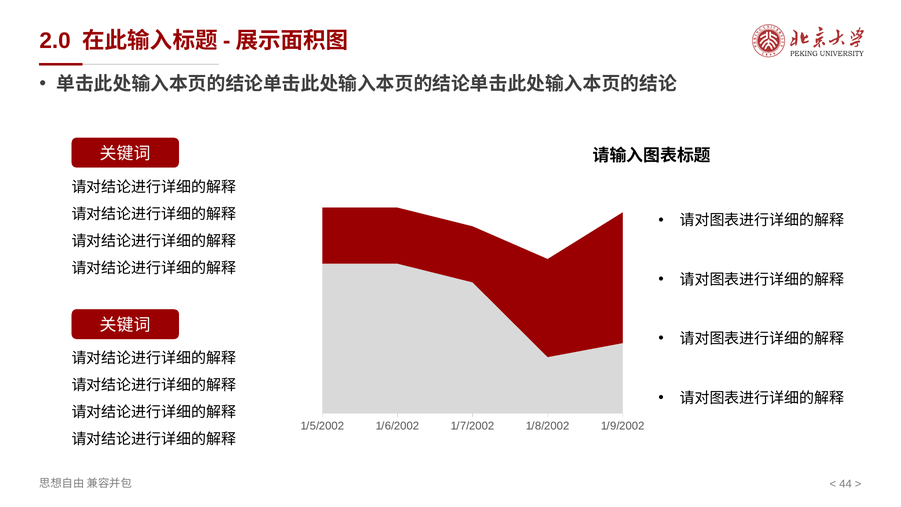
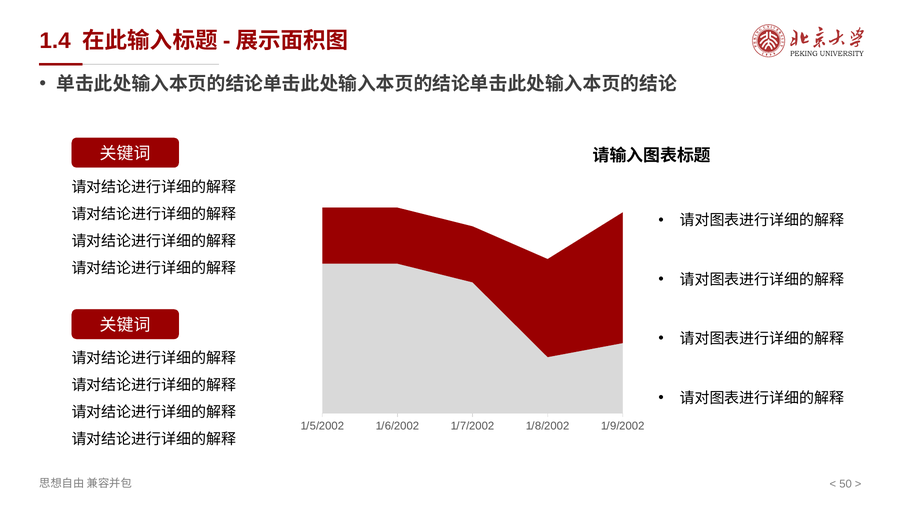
2.0: 2.0 -> 1.4
44: 44 -> 50
